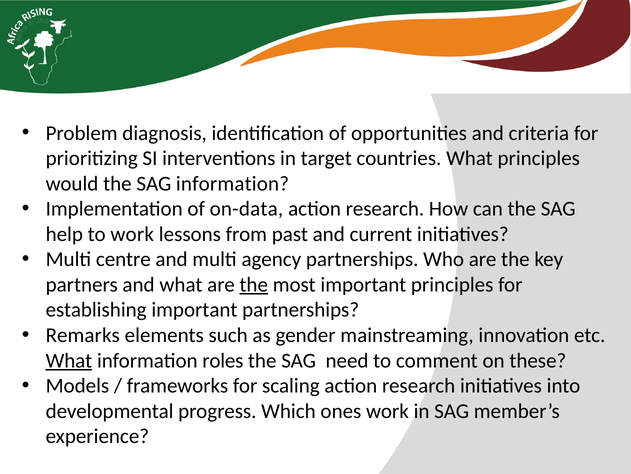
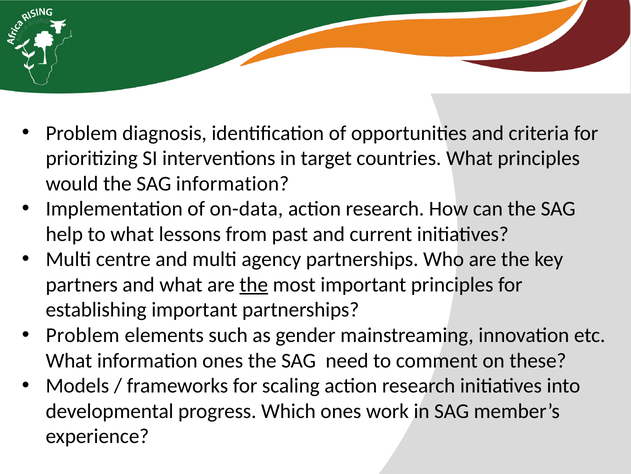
to work: work -> what
Remarks at (83, 335): Remarks -> Problem
What at (69, 360) underline: present -> none
information roles: roles -> ones
